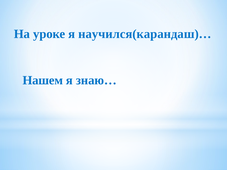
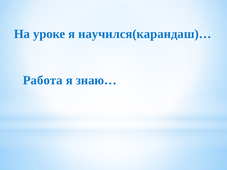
Нашем: Нашем -> Работа
